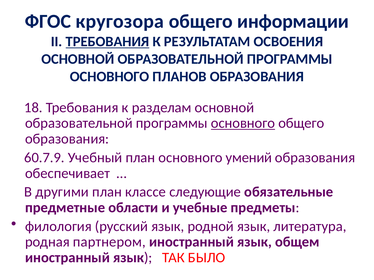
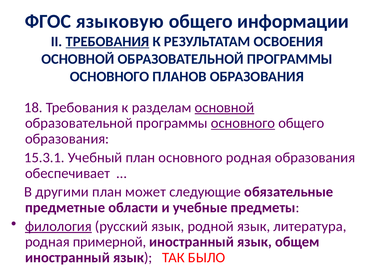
кругозора: кругозора -> языковую
основной at (224, 108) underline: none -> present
60.7.9: 60.7.9 -> 15.3.1
основного умений: умений -> родная
классе: классе -> может
филология underline: none -> present
партнером: партнером -> примерной
